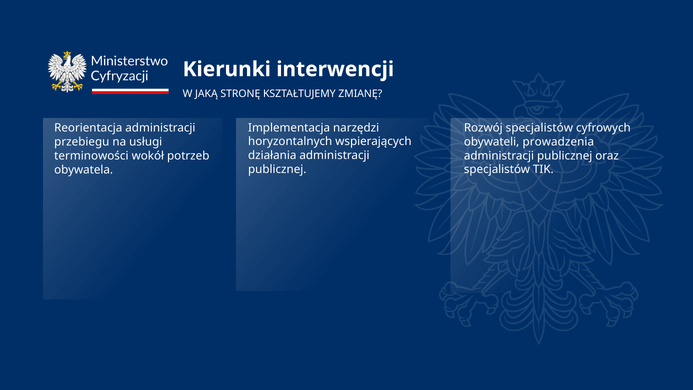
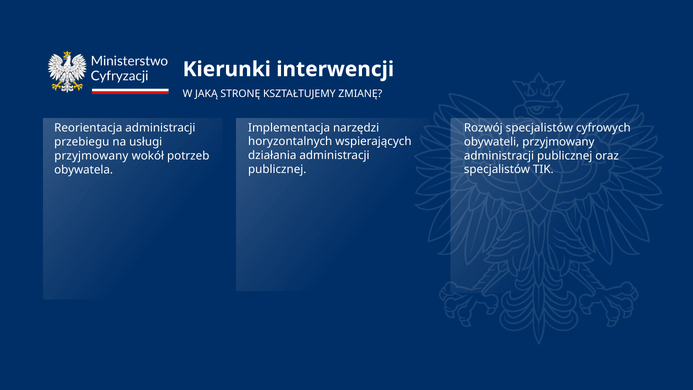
obywateli prowadzenia: prowadzenia -> przyjmowany
terminowości at (91, 156): terminowości -> przyjmowany
